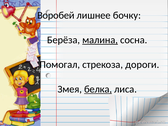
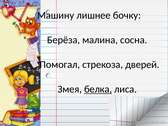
Воробей: Воробей -> Машину
малина underline: present -> none
дороги: дороги -> дверей
